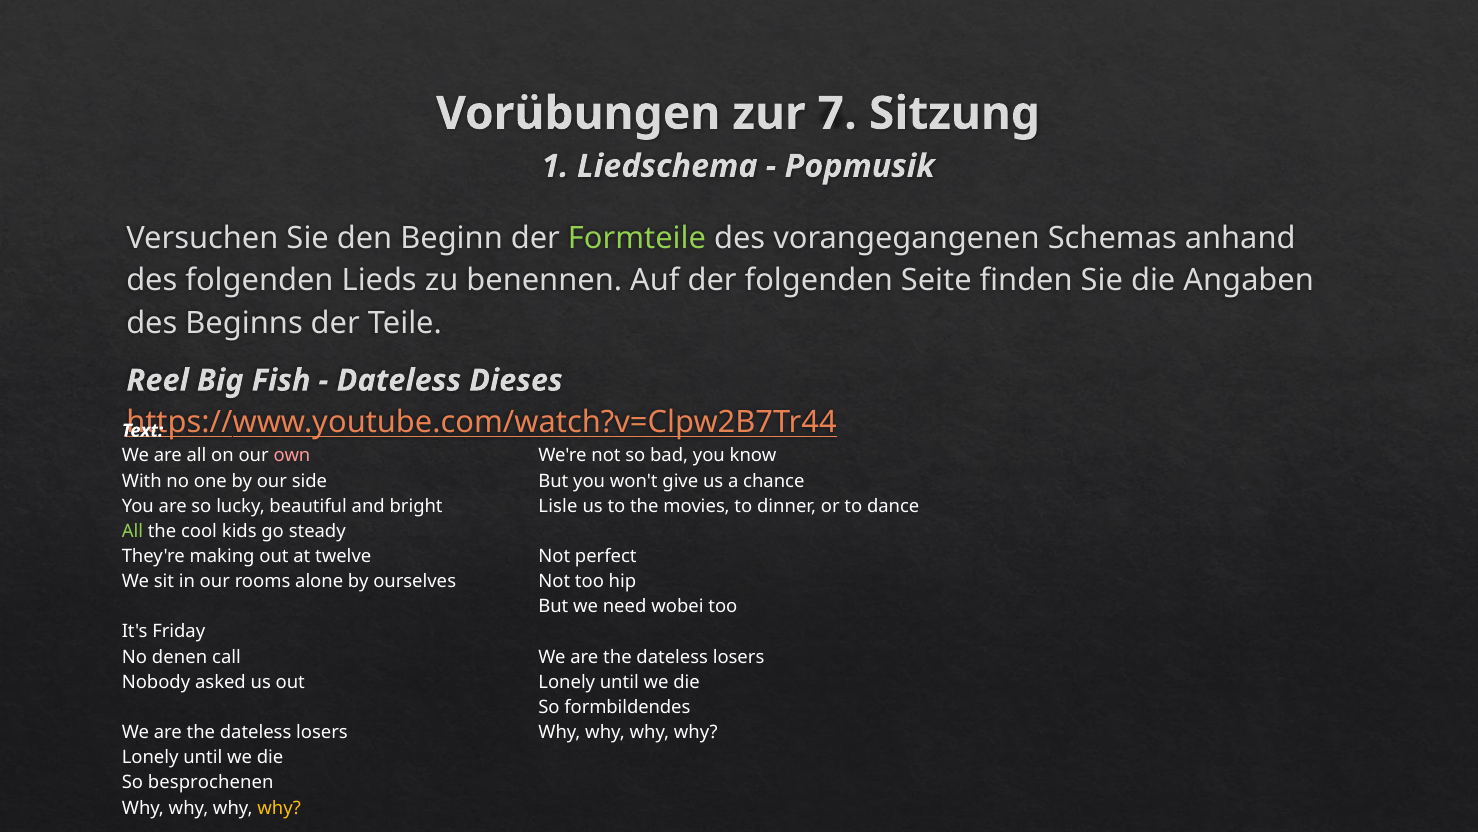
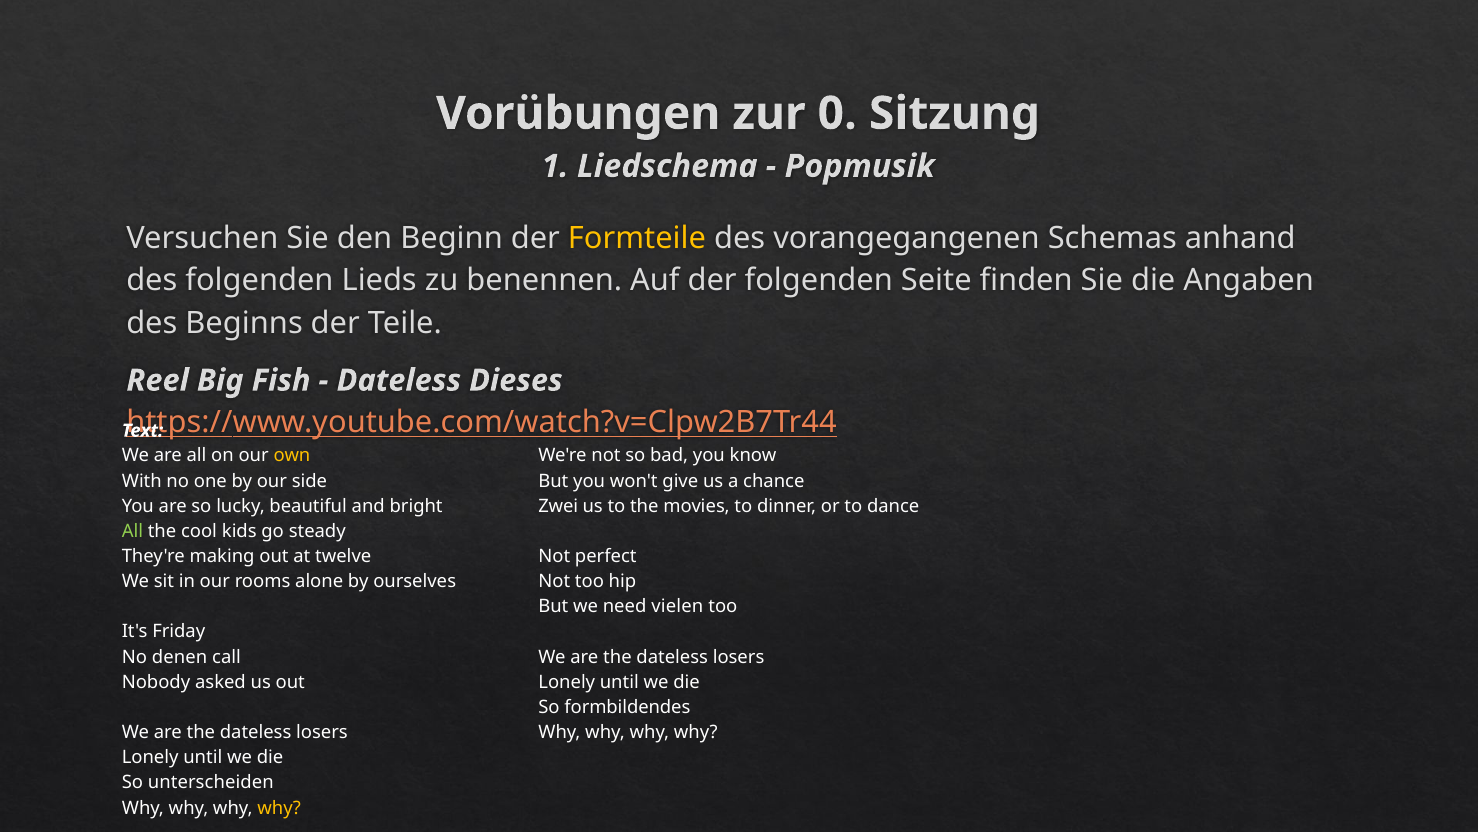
7: 7 -> 0
Formteile colour: light green -> yellow
own colour: pink -> yellow
Lisle: Lisle -> Zwei
wobei: wobei -> vielen
besprochenen: besprochenen -> unterscheiden
